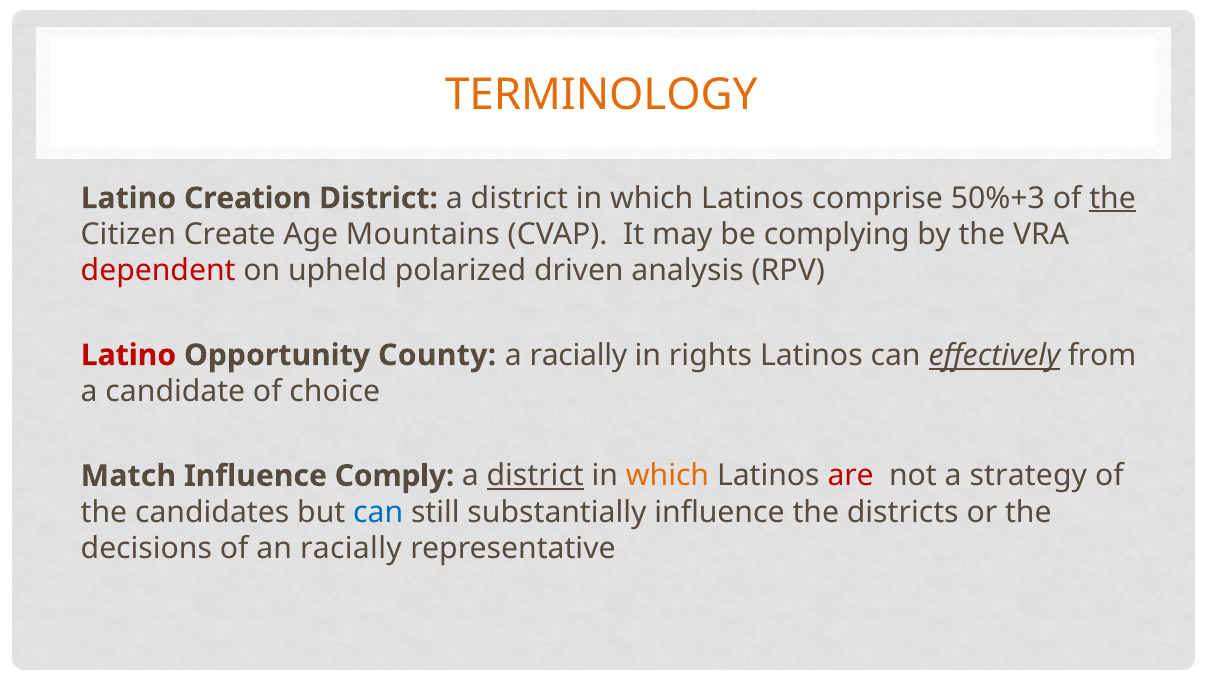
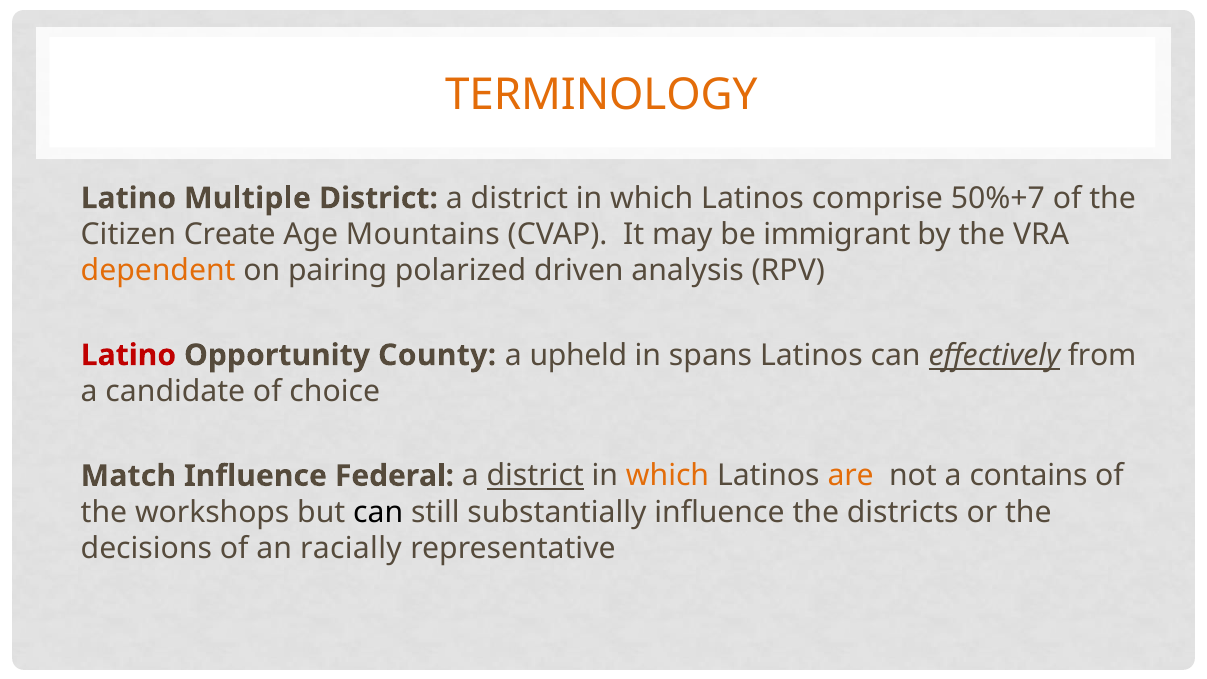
Creation: Creation -> Multiple
50%+3: 50%+3 -> 50%+7
the at (1113, 198) underline: present -> none
complying: complying -> immigrant
dependent colour: red -> orange
upheld: upheld -> pairing
a racially: racially -> upheld
rights: rights -> spans
Comply: Comply -> Federal
are colour: red -> orange
strategy: strategy -> contains
candidates: candidates -> workshops
can at (378, 512) colour: blue -> black
